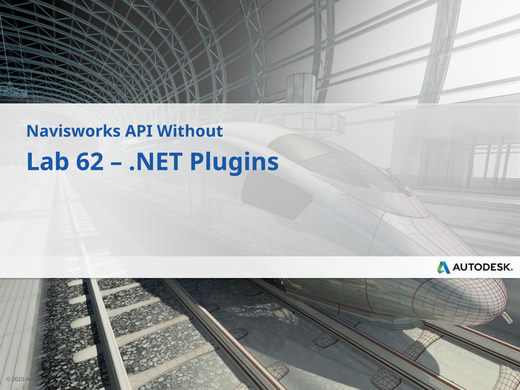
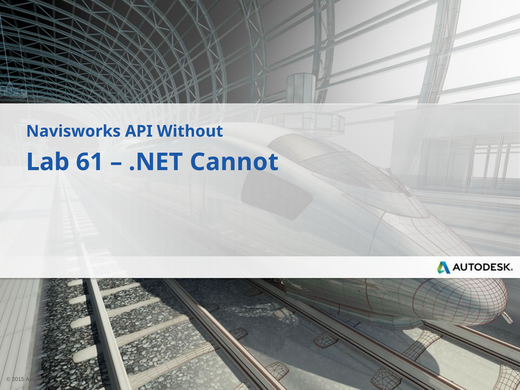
62: 62 -> 61
Plugins: Plugins -> Cannot
